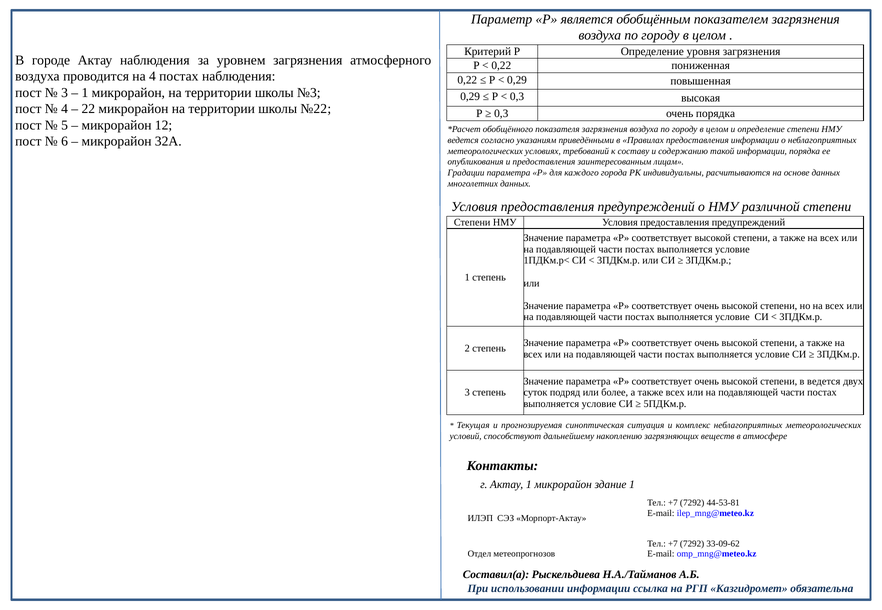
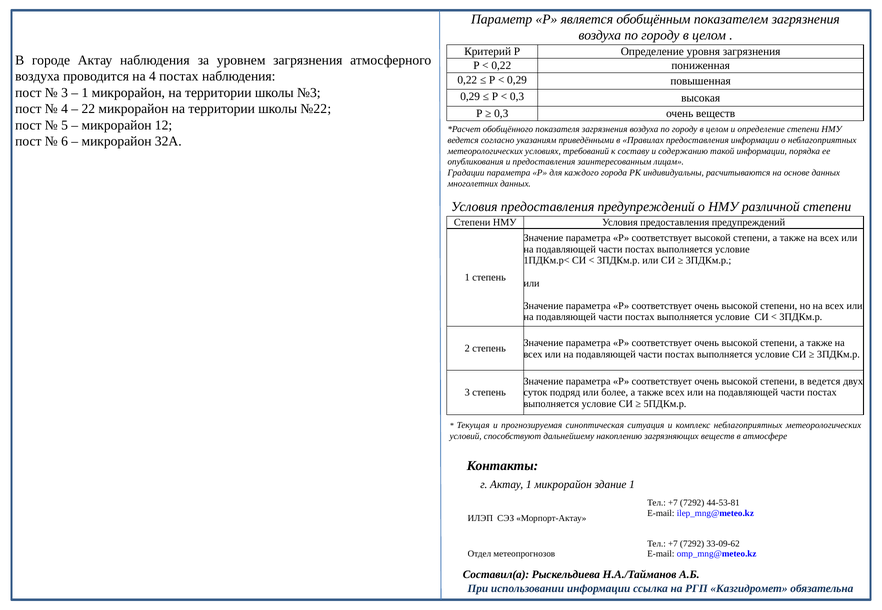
очень порядка: порядка -> веществ
